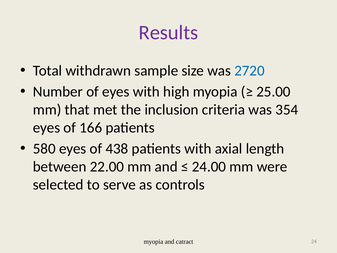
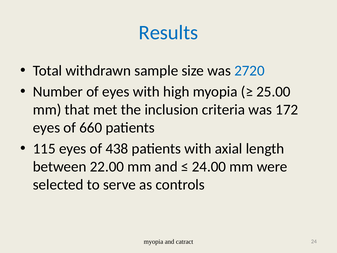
Results colour: purple -> blue
354: 354 -> 172
166: 166 -> 660
580: 580 -> 115
